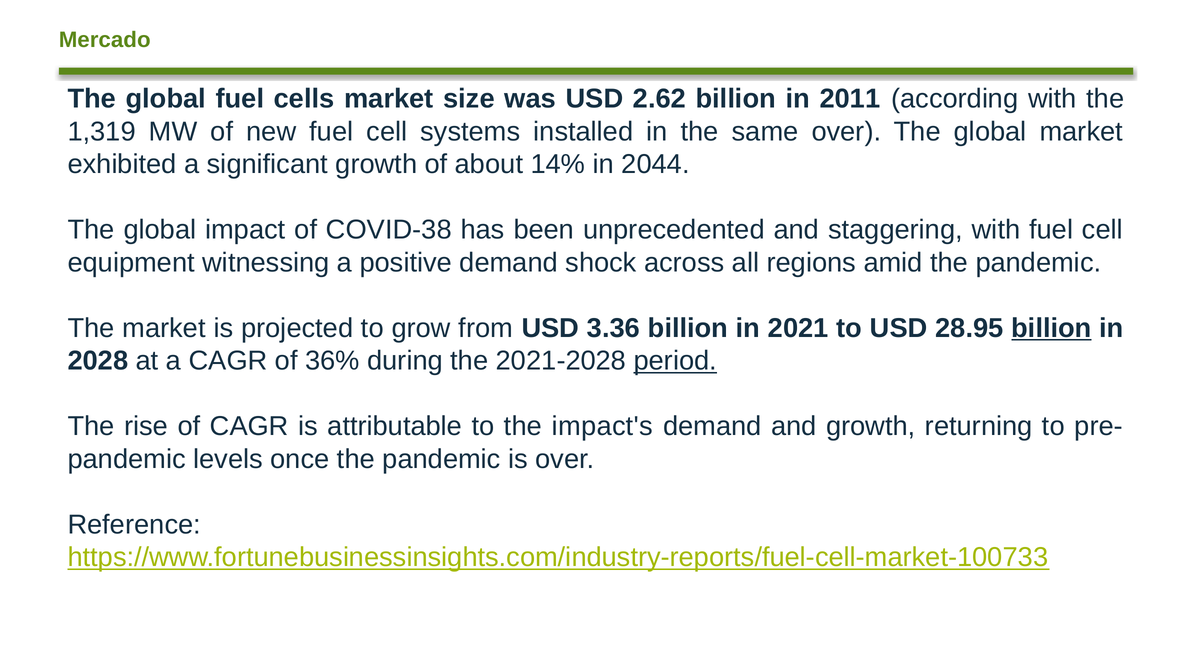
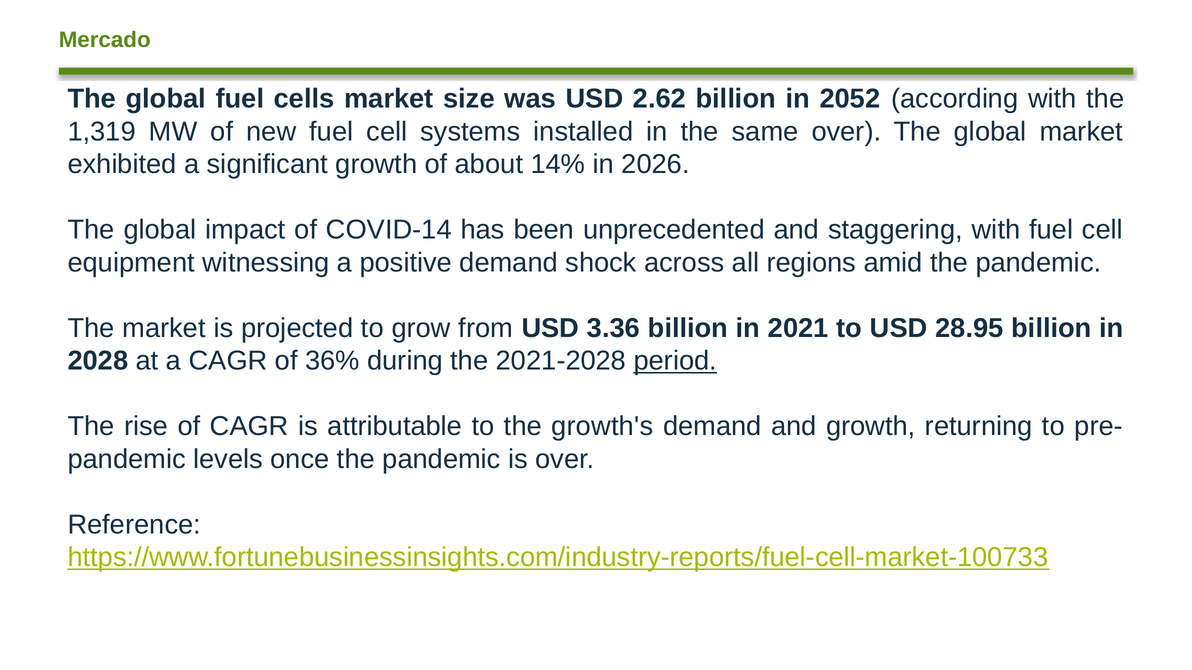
2011: 2011 -> 2052
2044: 2044 -> 2026
COVID-38: COVID-38 -> COVID-14
billion at (1051, 328) underline: present -> none
impact's: impact's -> growth's
